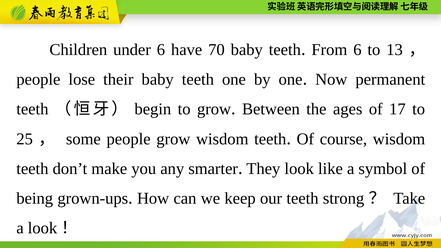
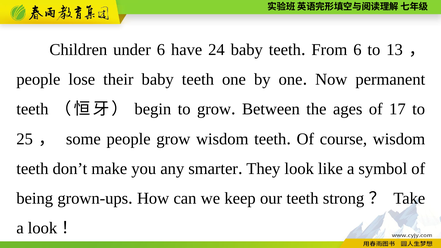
70: 70 -> 24
